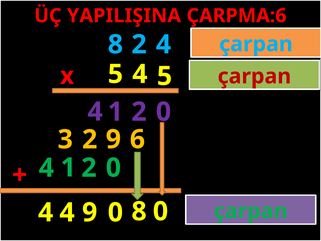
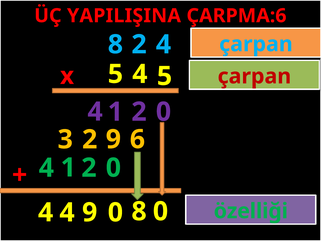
çarpan at (251, 211): çarpan -> özelliği
